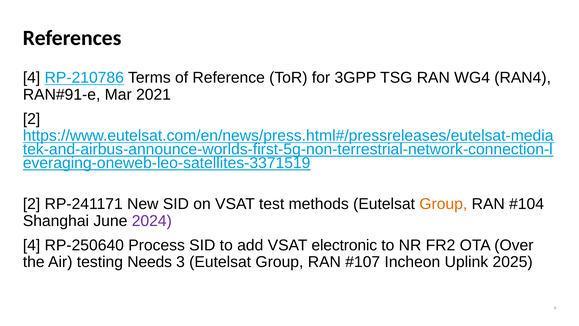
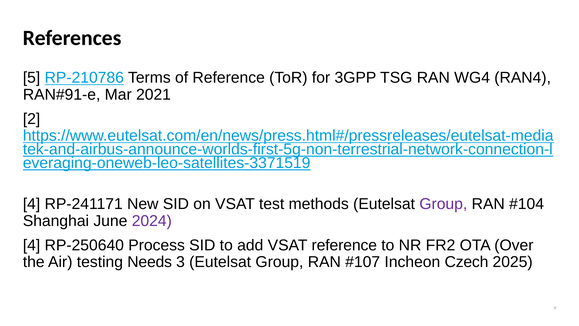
4 at (32, 78): 4 -> 5
2 at (32, 204): 2 -> 4
Group at (443, 204) colour: orange -> purple
VSAT electronic: electronic -> reference
Uplink: Uplink -> Czech
